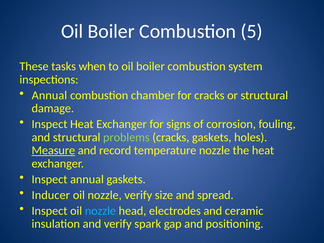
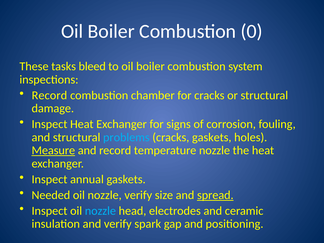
5: 5 -> 0
when: when -> bleed
Annual at (49, 95): Annual -> Record
problems colour: light green -> light blue
Inducer: Inducer -> Needed
spread underline: none -> present
